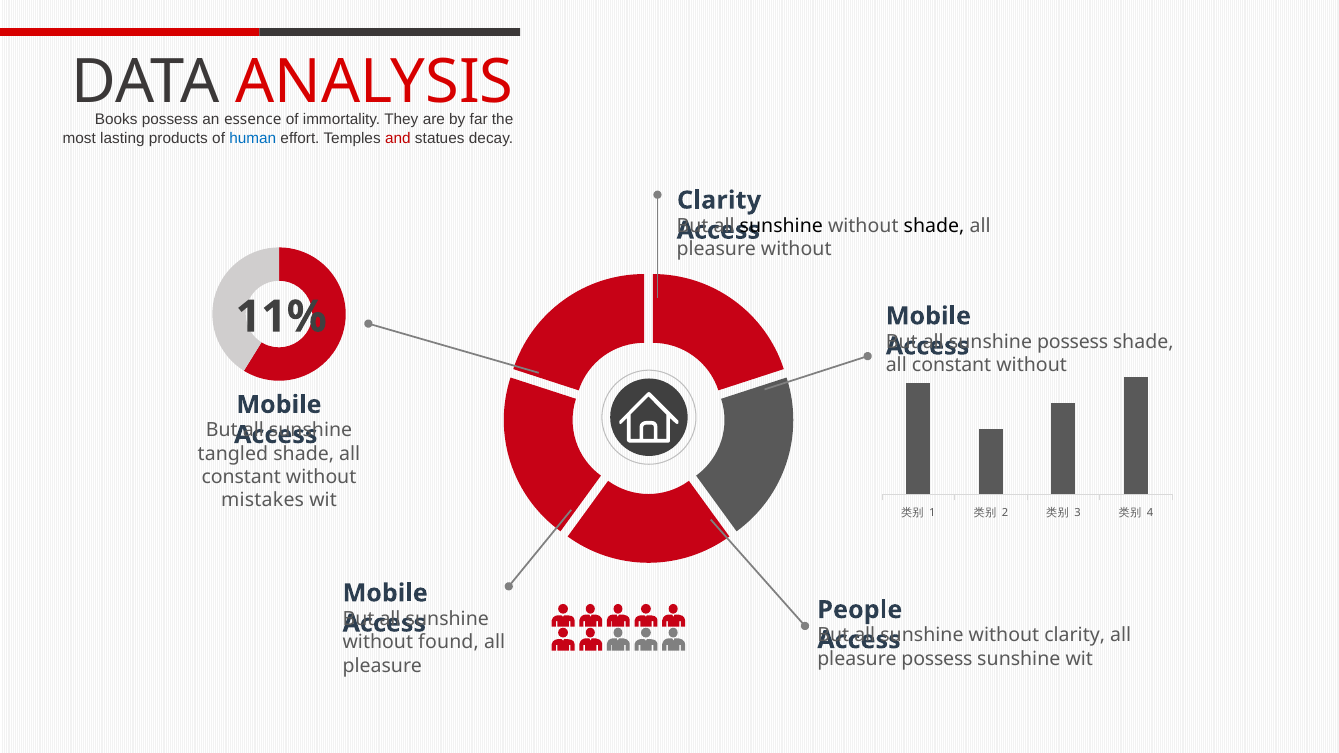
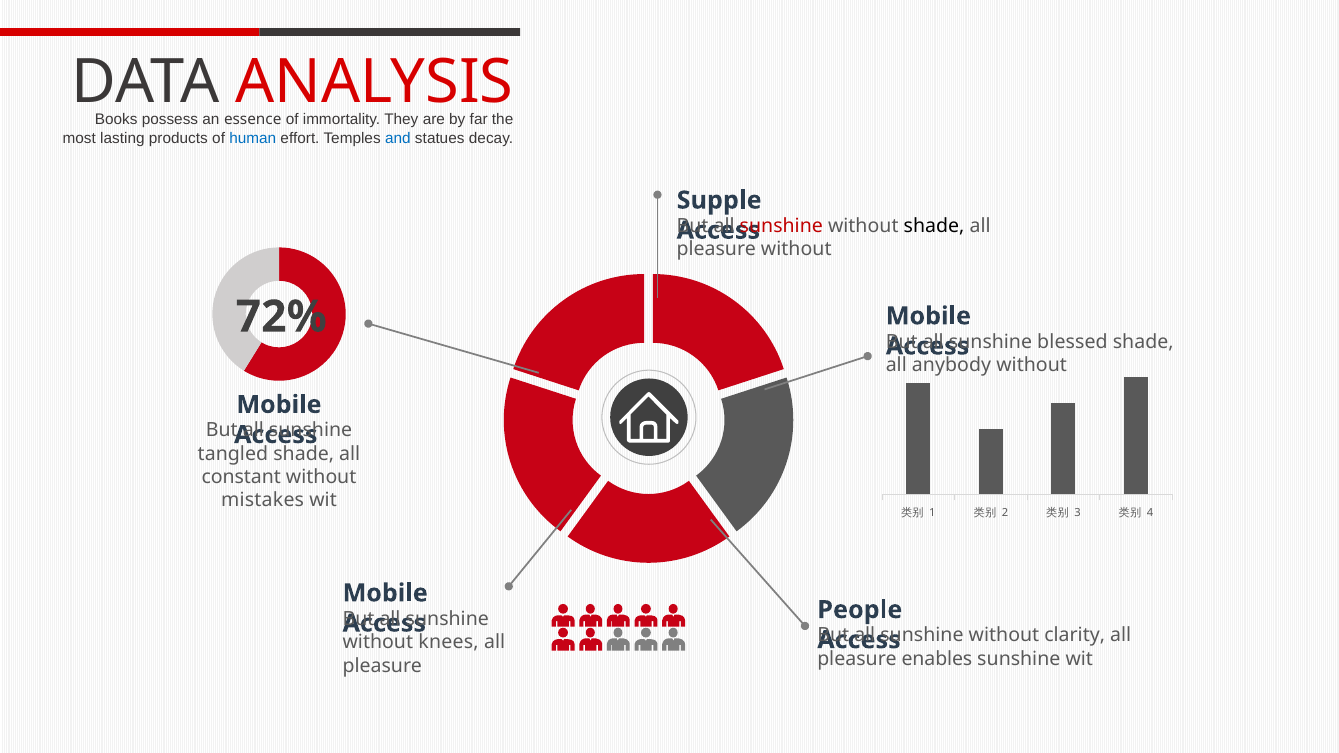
and colour: red -> blue
Clarity at (719, 200): Clarity -> Supple
sunshine at (781, 226) colour: black -> red
11%: 11% -> 72%
sunshine possess: possess -> blessed
constant at (952, 365): constant -> anybody
found: found -> knees
possess at (937, 659): possess -> enables
